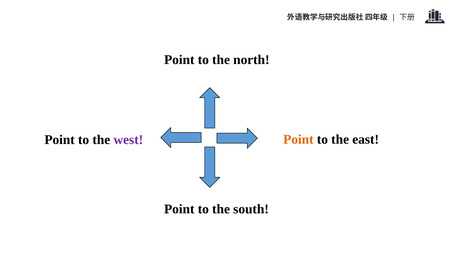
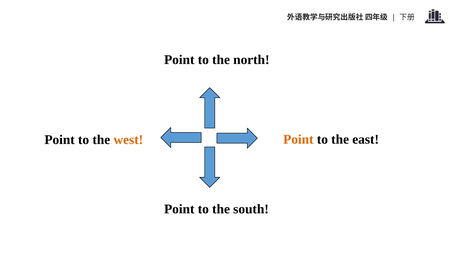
west colour: purple -> orange
